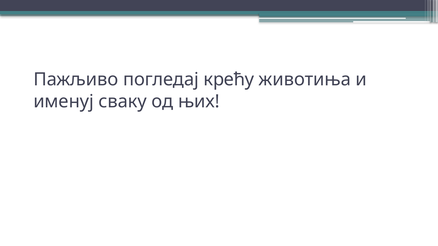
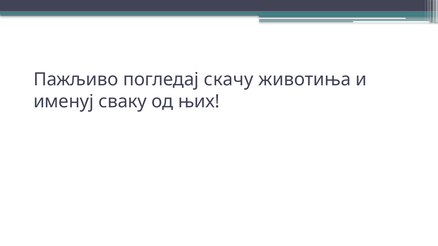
крећу: крећу -> скачу
